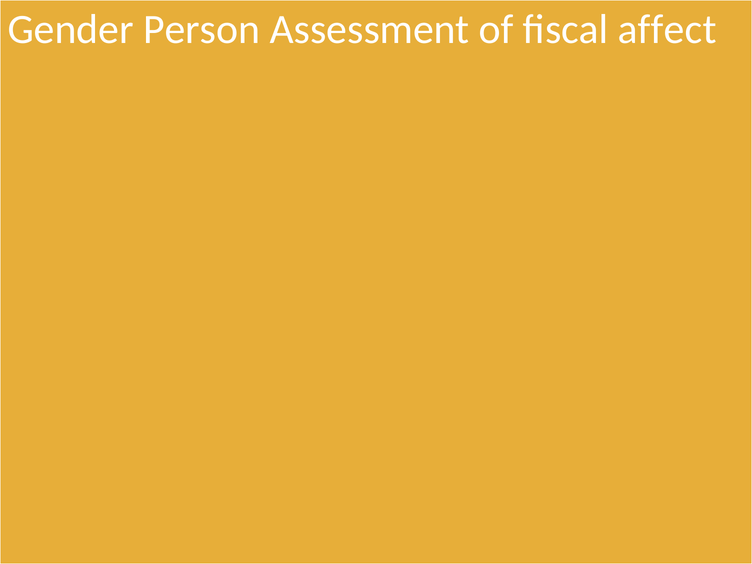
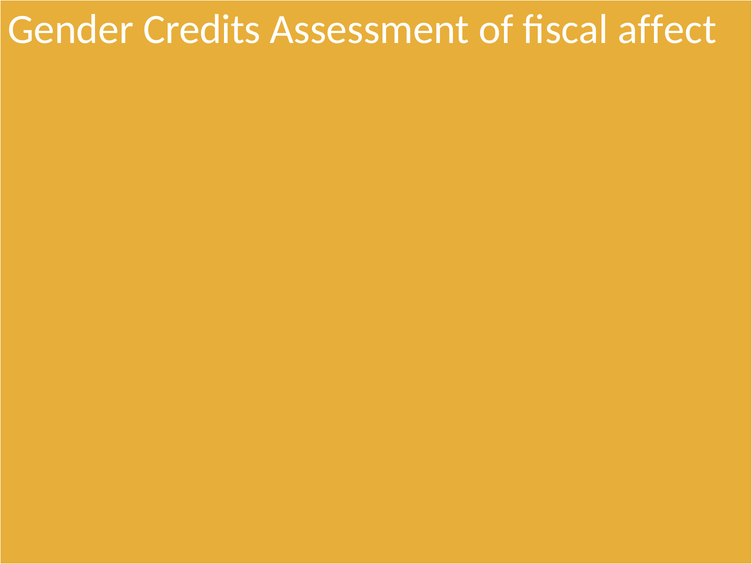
Person: Person -> Credits
